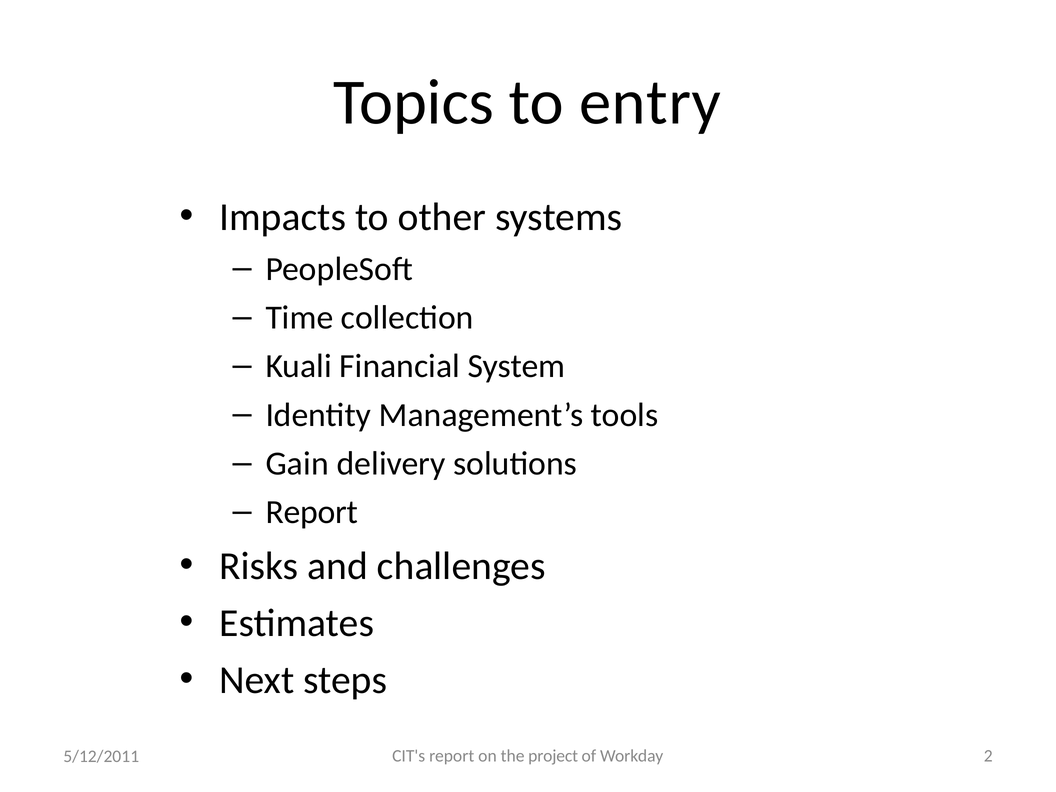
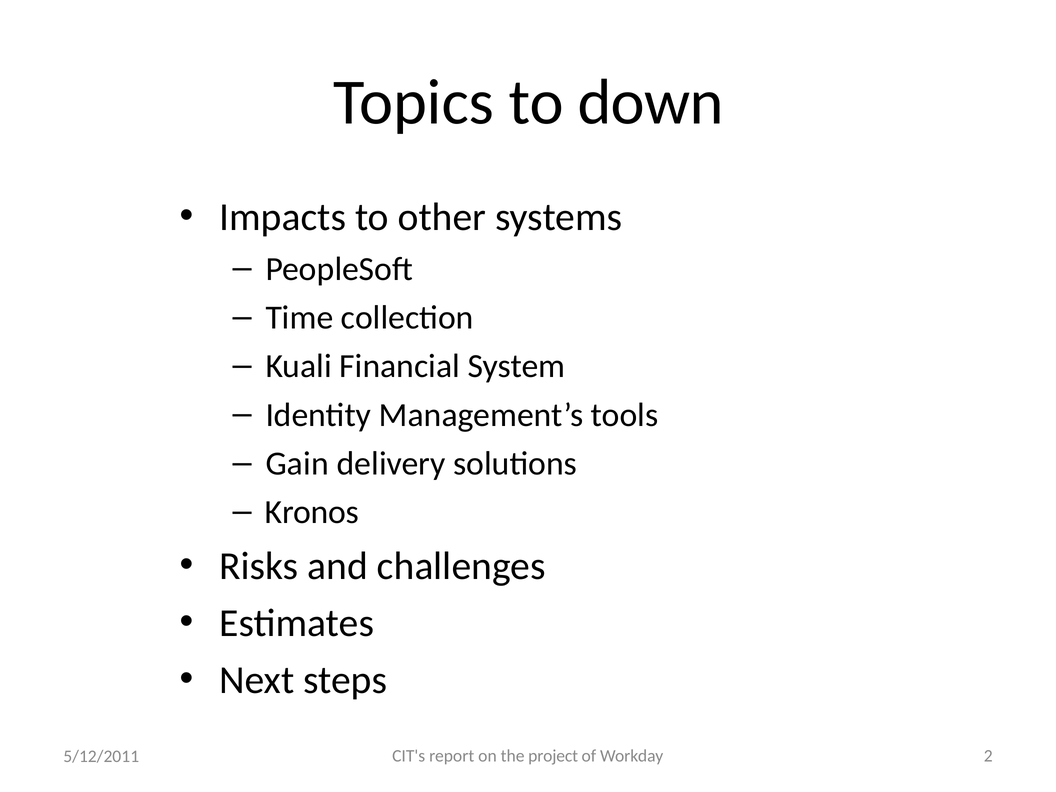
entry: entry -> down
Report at (312, 512): Report -> Kronos
